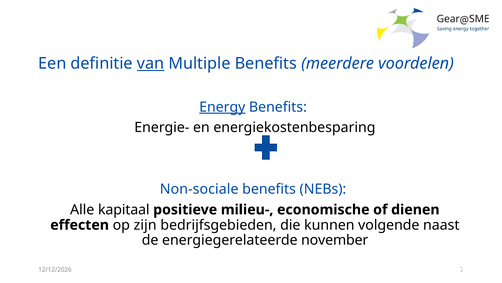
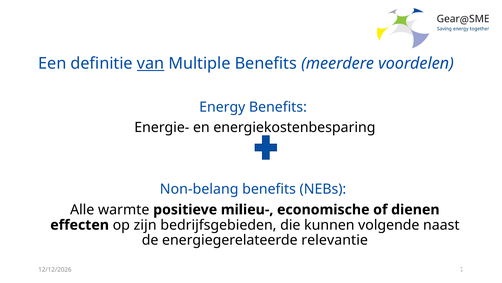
Energy underline: present -> none
Non-sociale: Non-sociale -> Non-belang
kapitaal: kapitaal -> warmte
november: november -> relevantie
